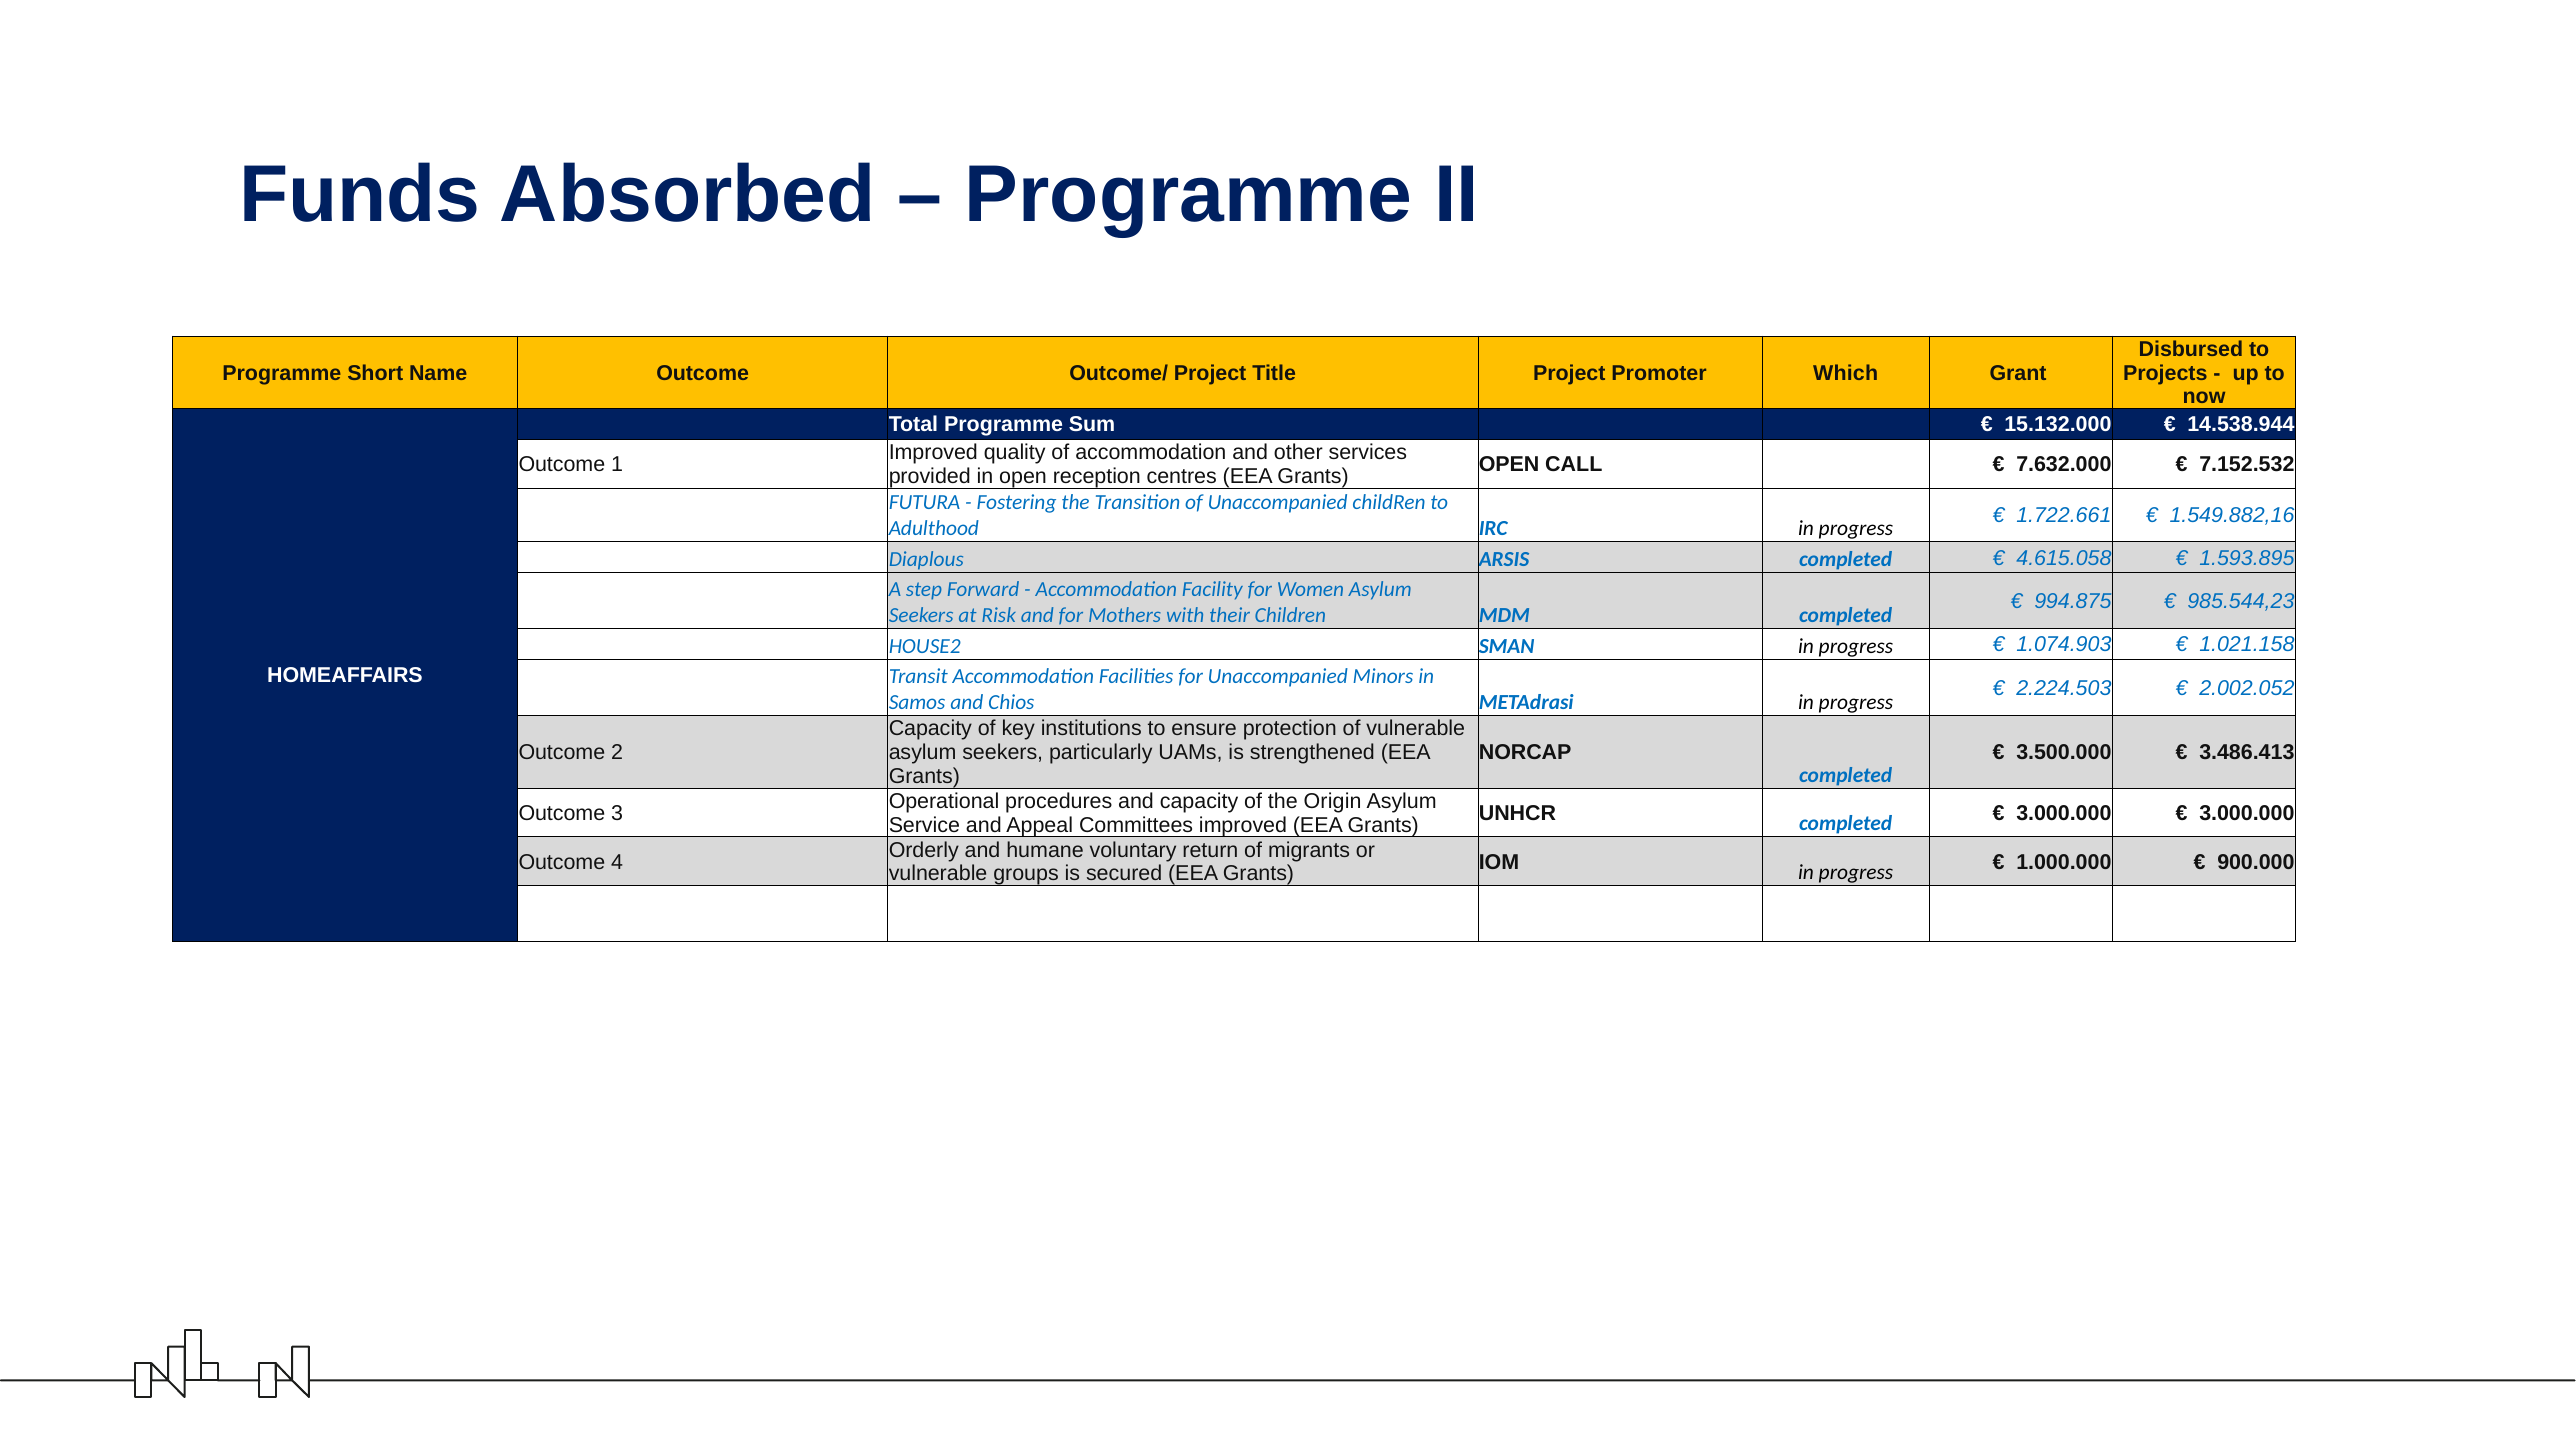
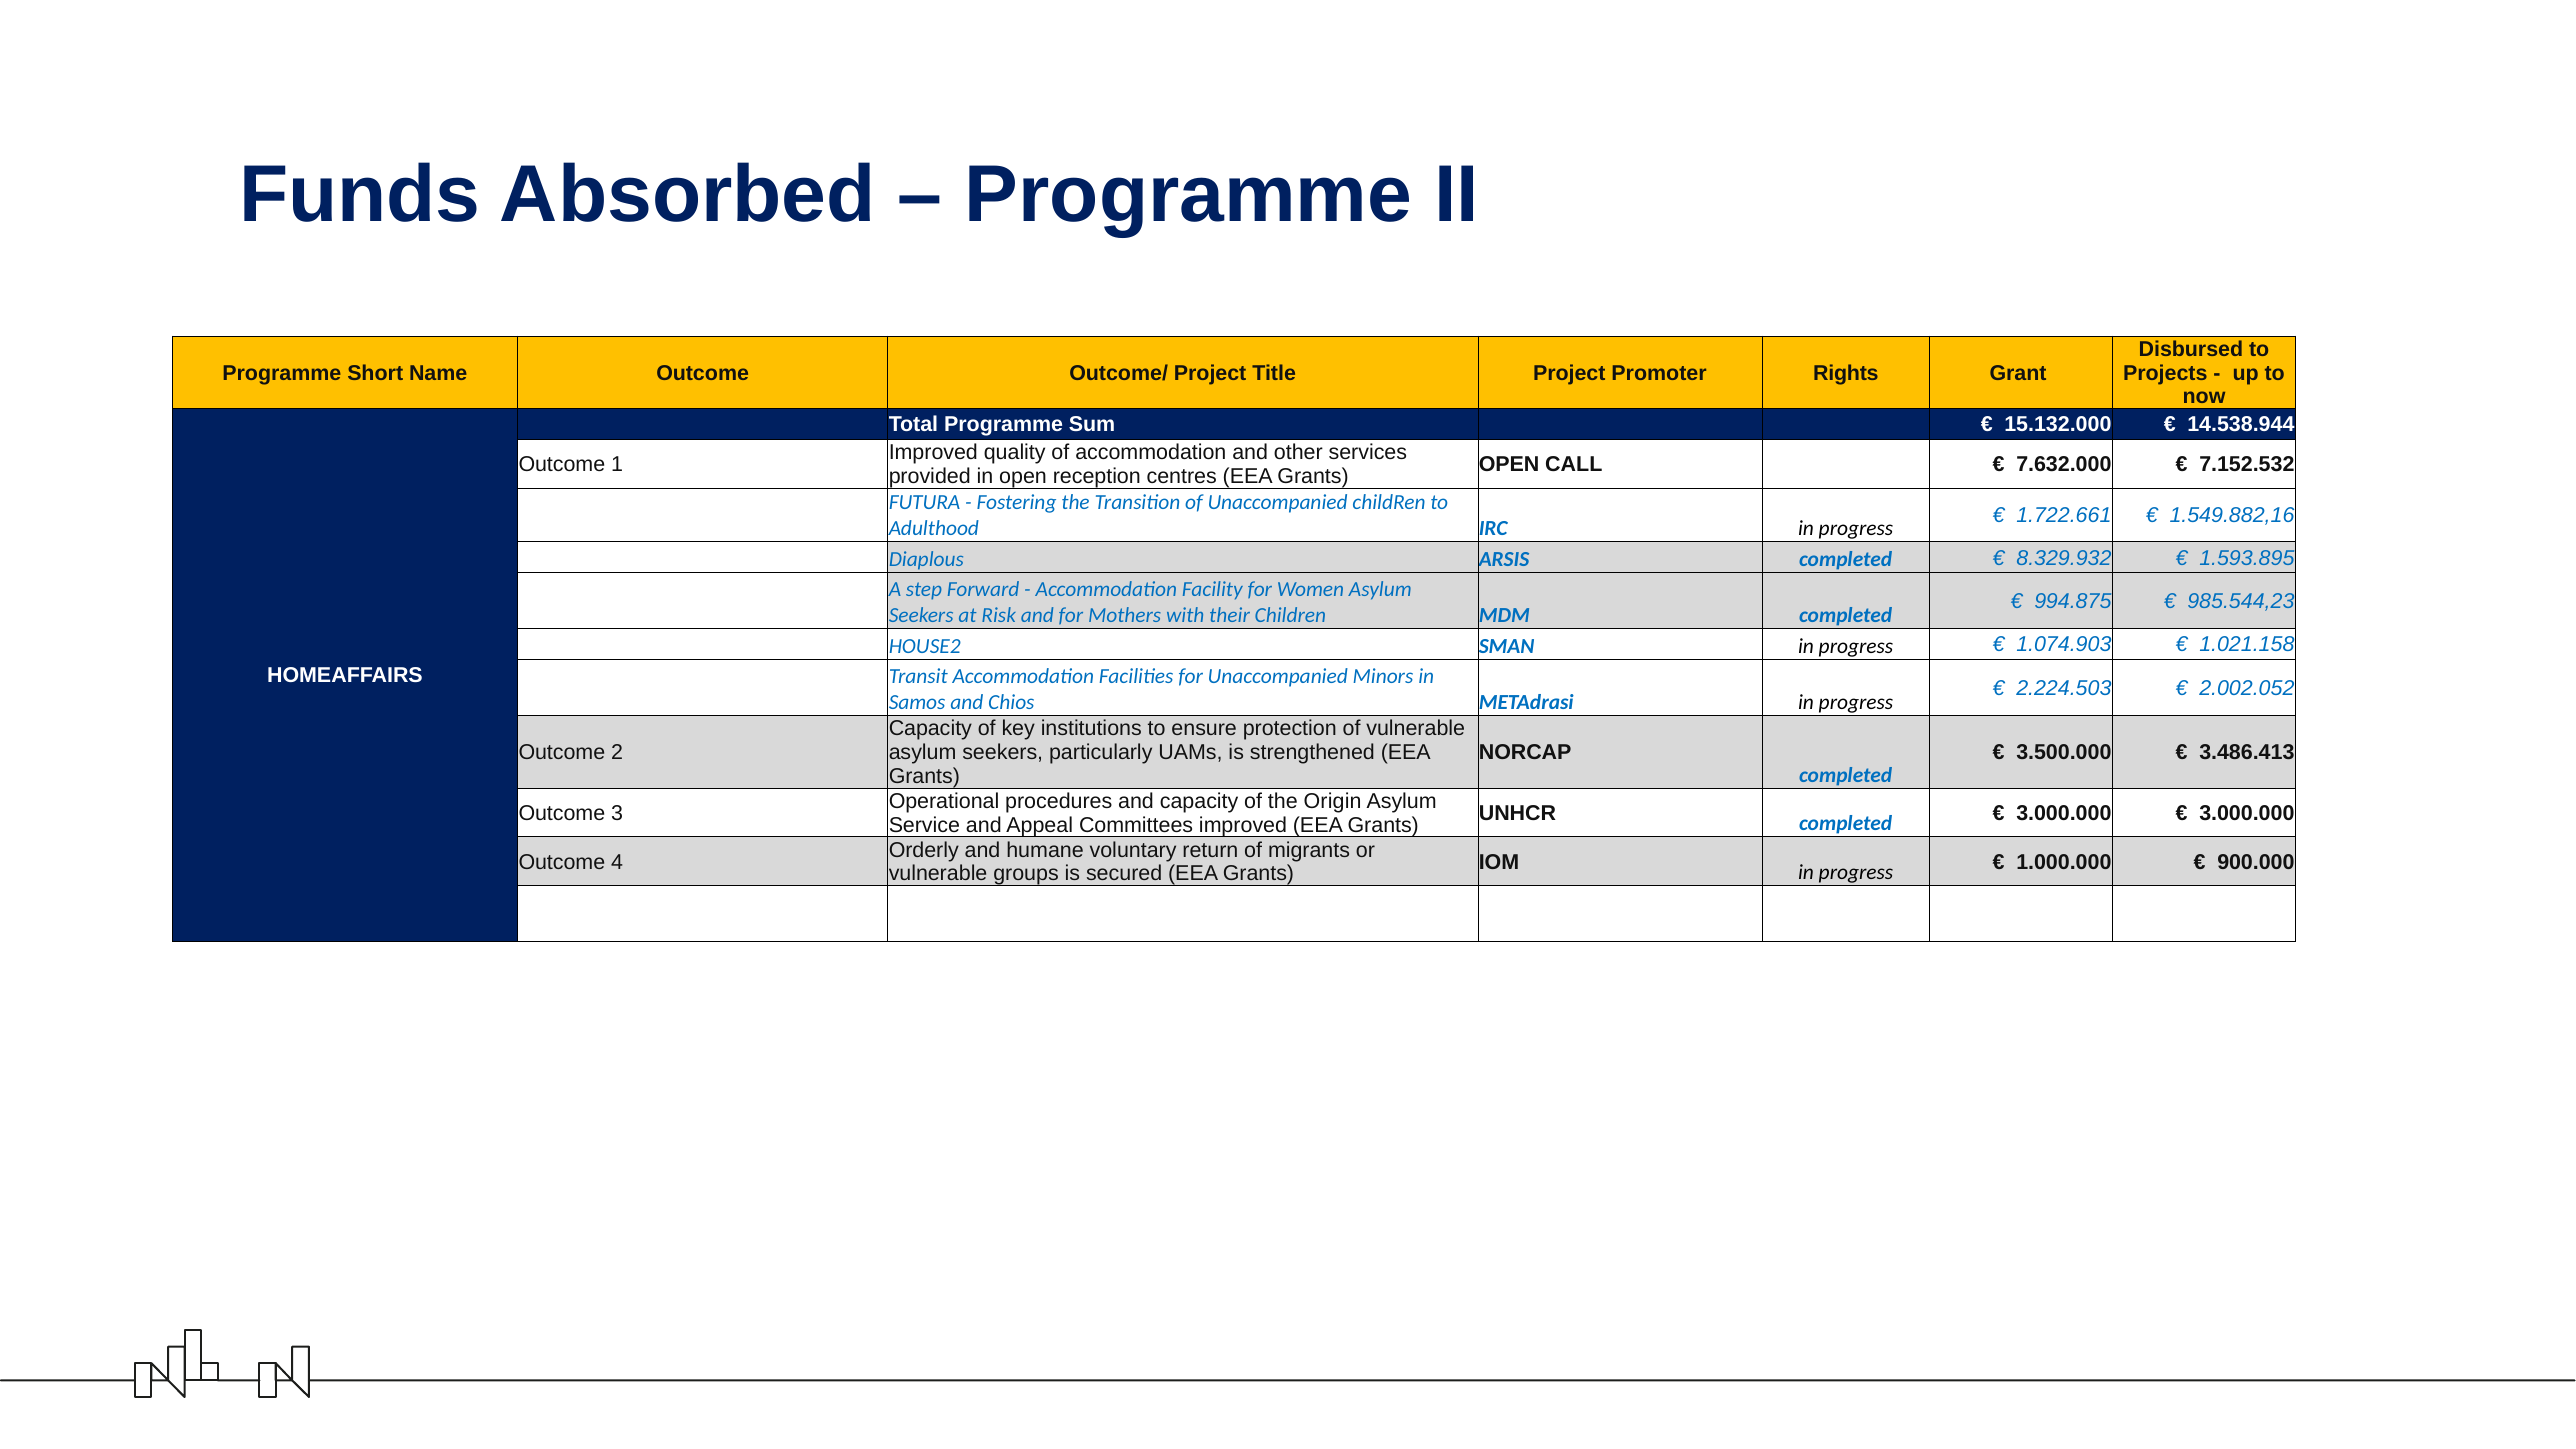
Which: Which -> Rights
4.615.058: 4.615.058 -> 8.329.932
